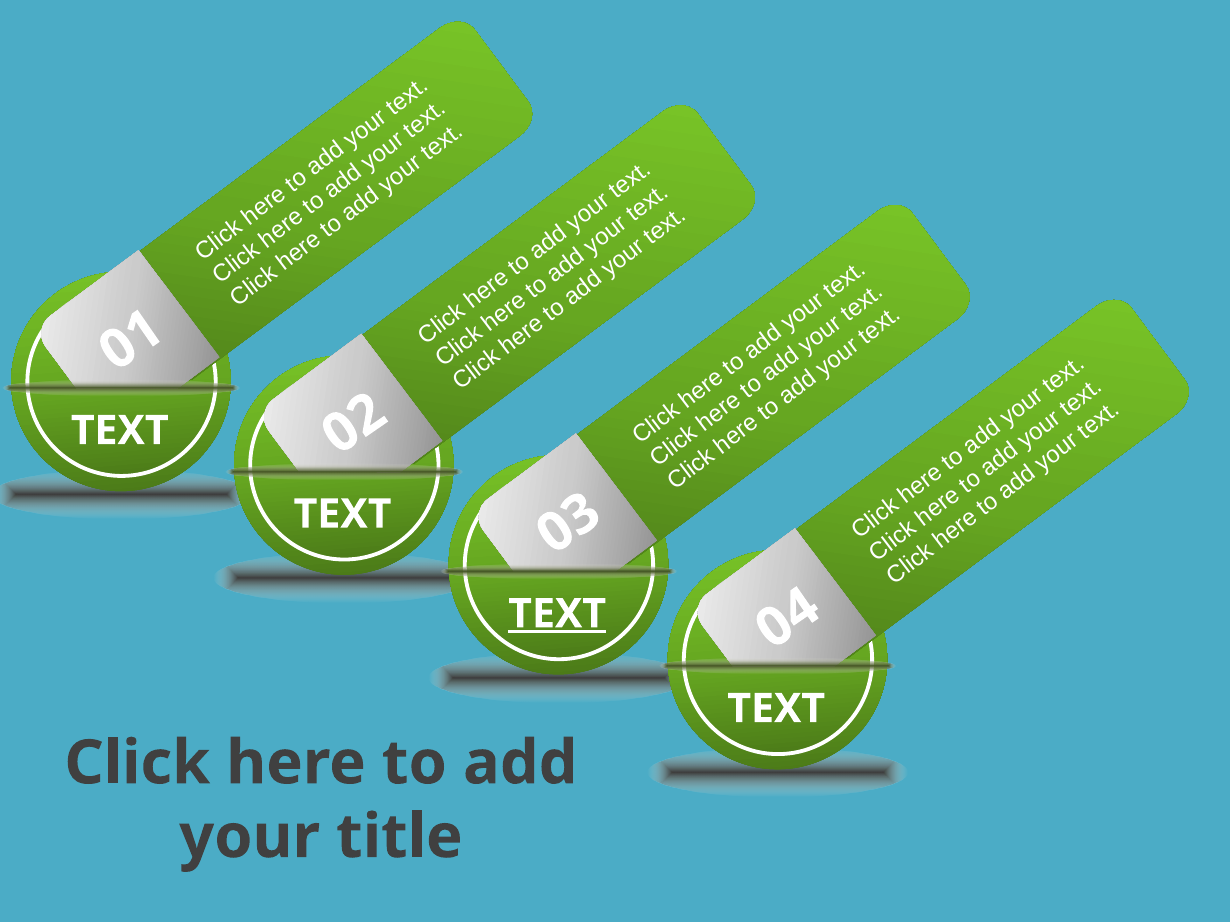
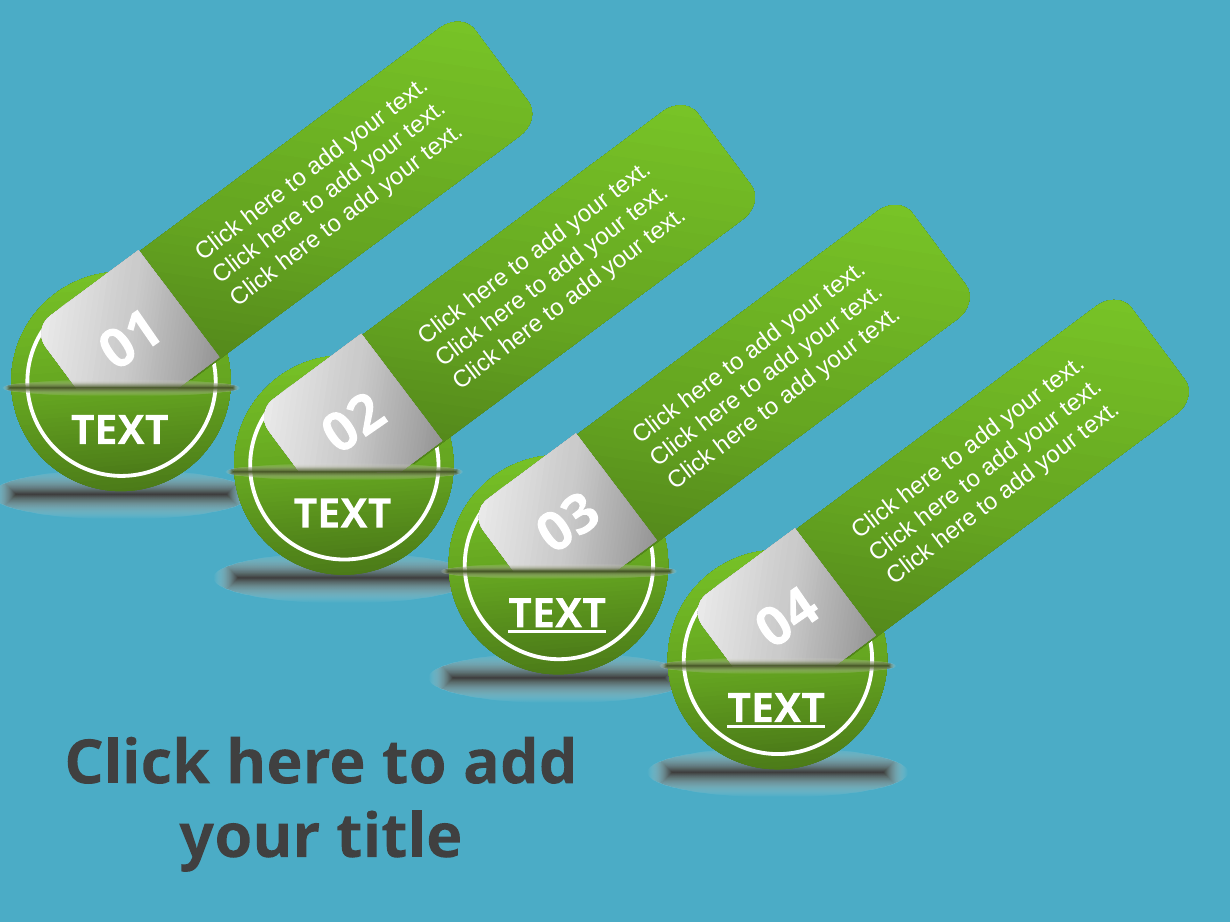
TEXT at (776, 709) underline: none -> present
